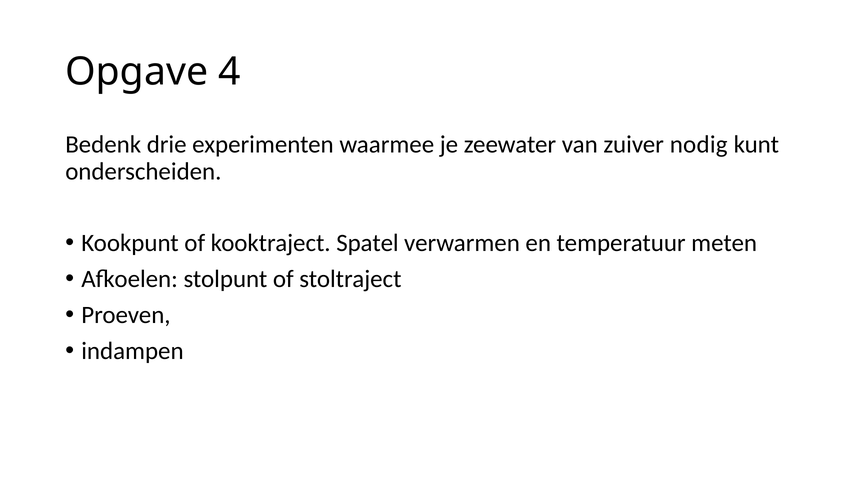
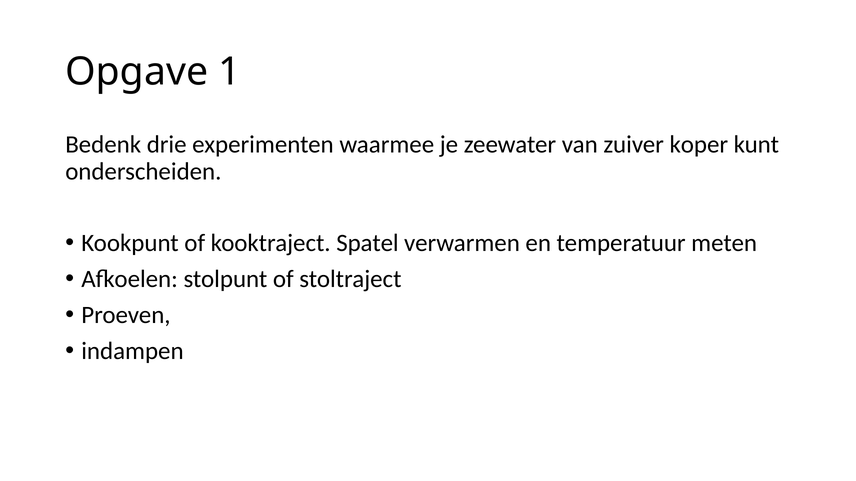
4: 4 -> 1
nodig: nodig -> koper
